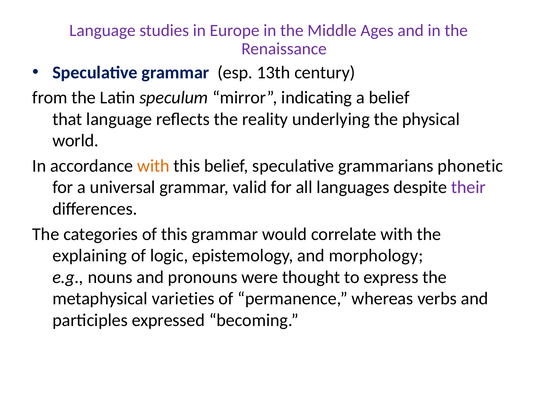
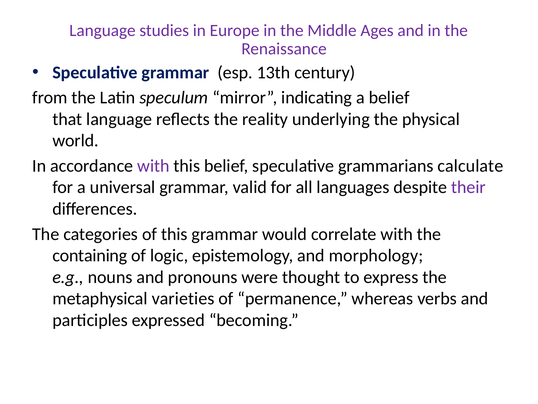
with at (153, 166) colour: orange -> purple
phonetic: phonetic -> calculate
explaining: explaining -> containing
